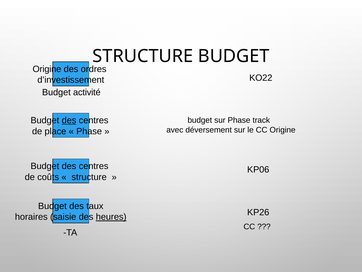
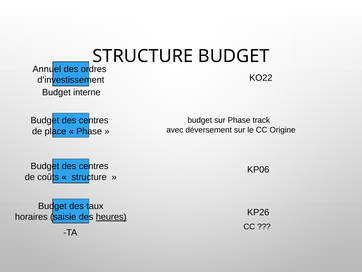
Origine at (47, 69): Origine -> Annuel
activité: activité -> interne
des at (69, 120) underline: present -> none
